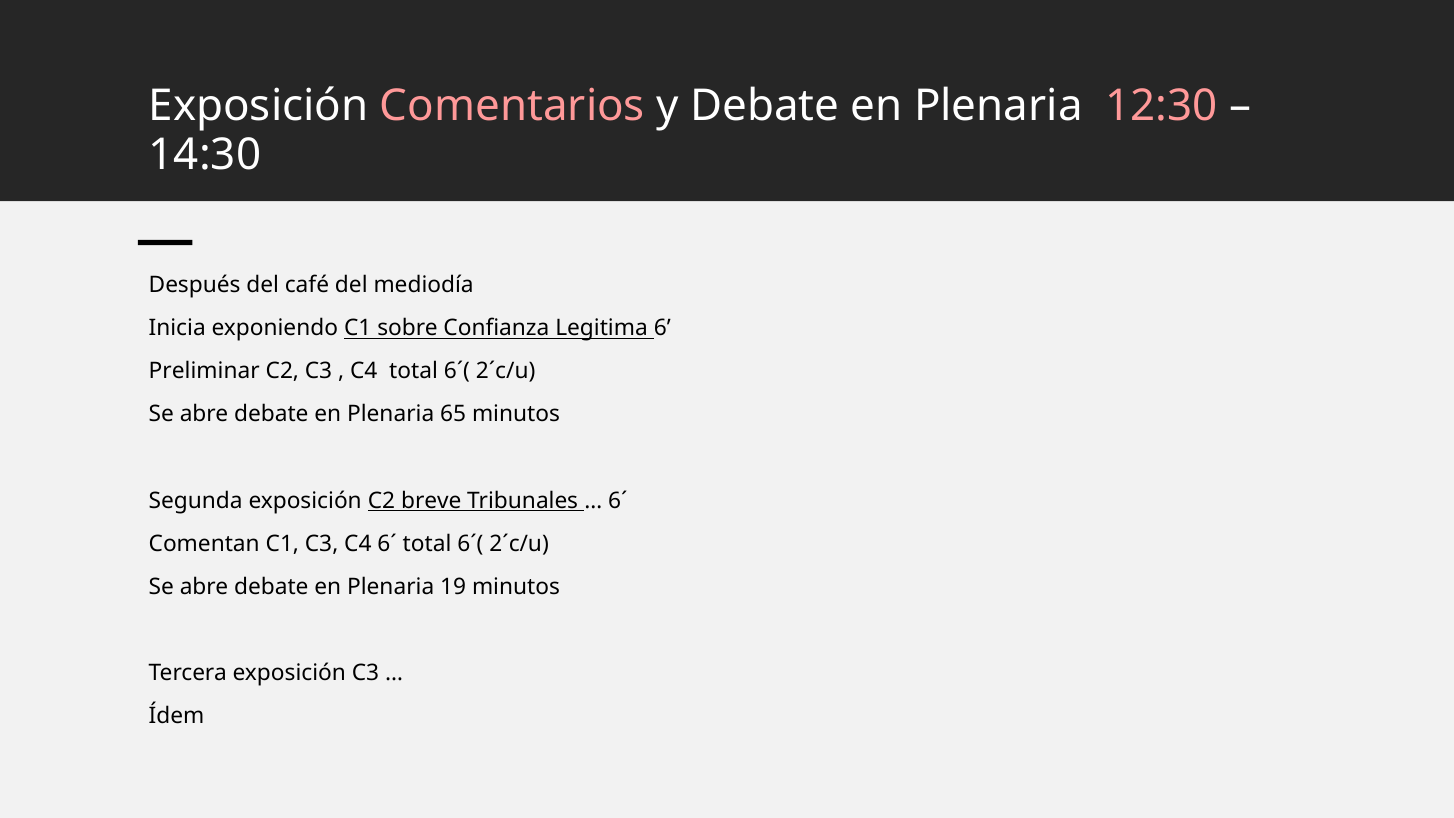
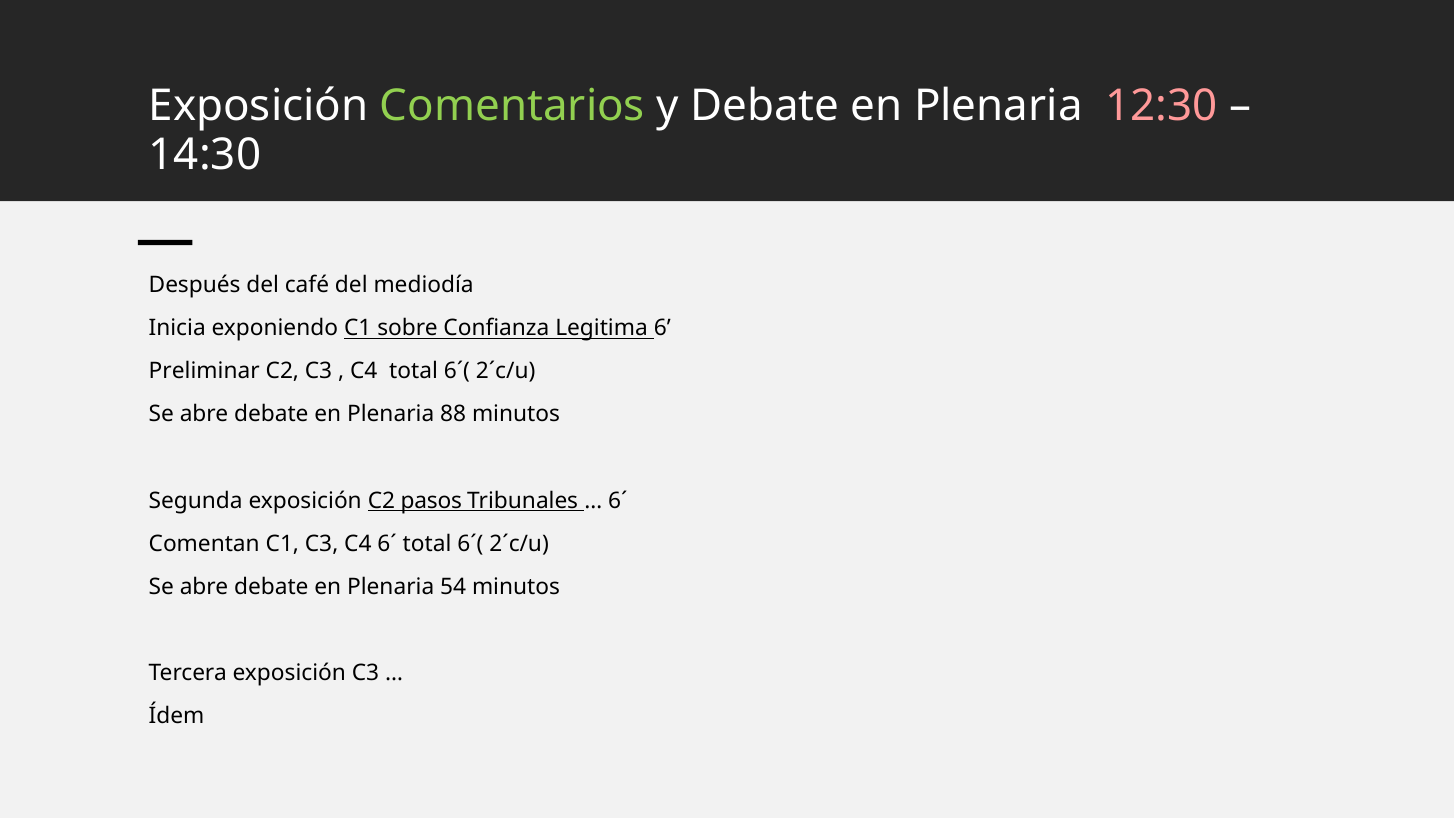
Comentarios colour: pink -> light green
65: 65 -> 88
breve: breve -> pasos
19: 19 -> 54
